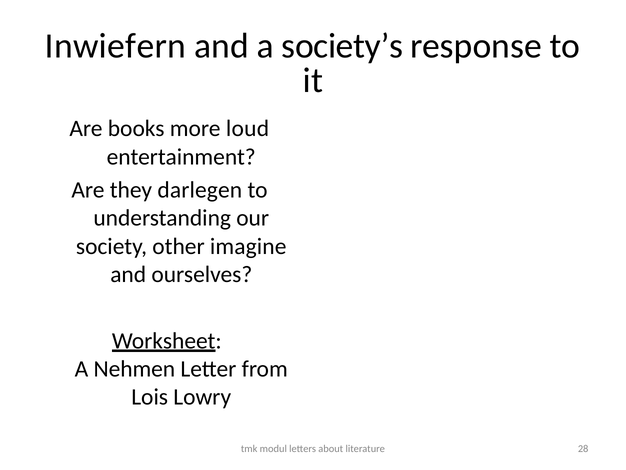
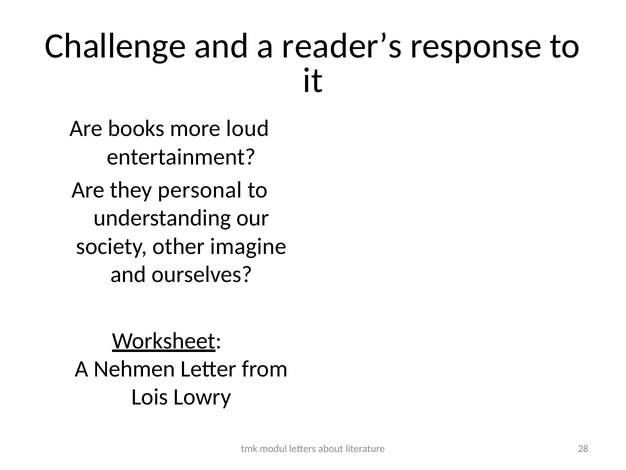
Inwiefern: Inwiefern -> Challenge
society’s: society’s -> reader’s
darlegen: darlegen -> personal
